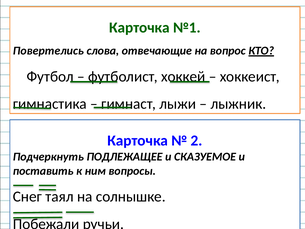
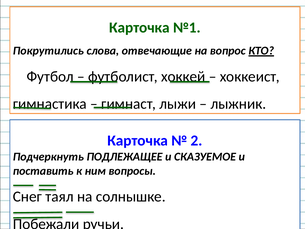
Повертелись: Повертелись -> Покрутились
